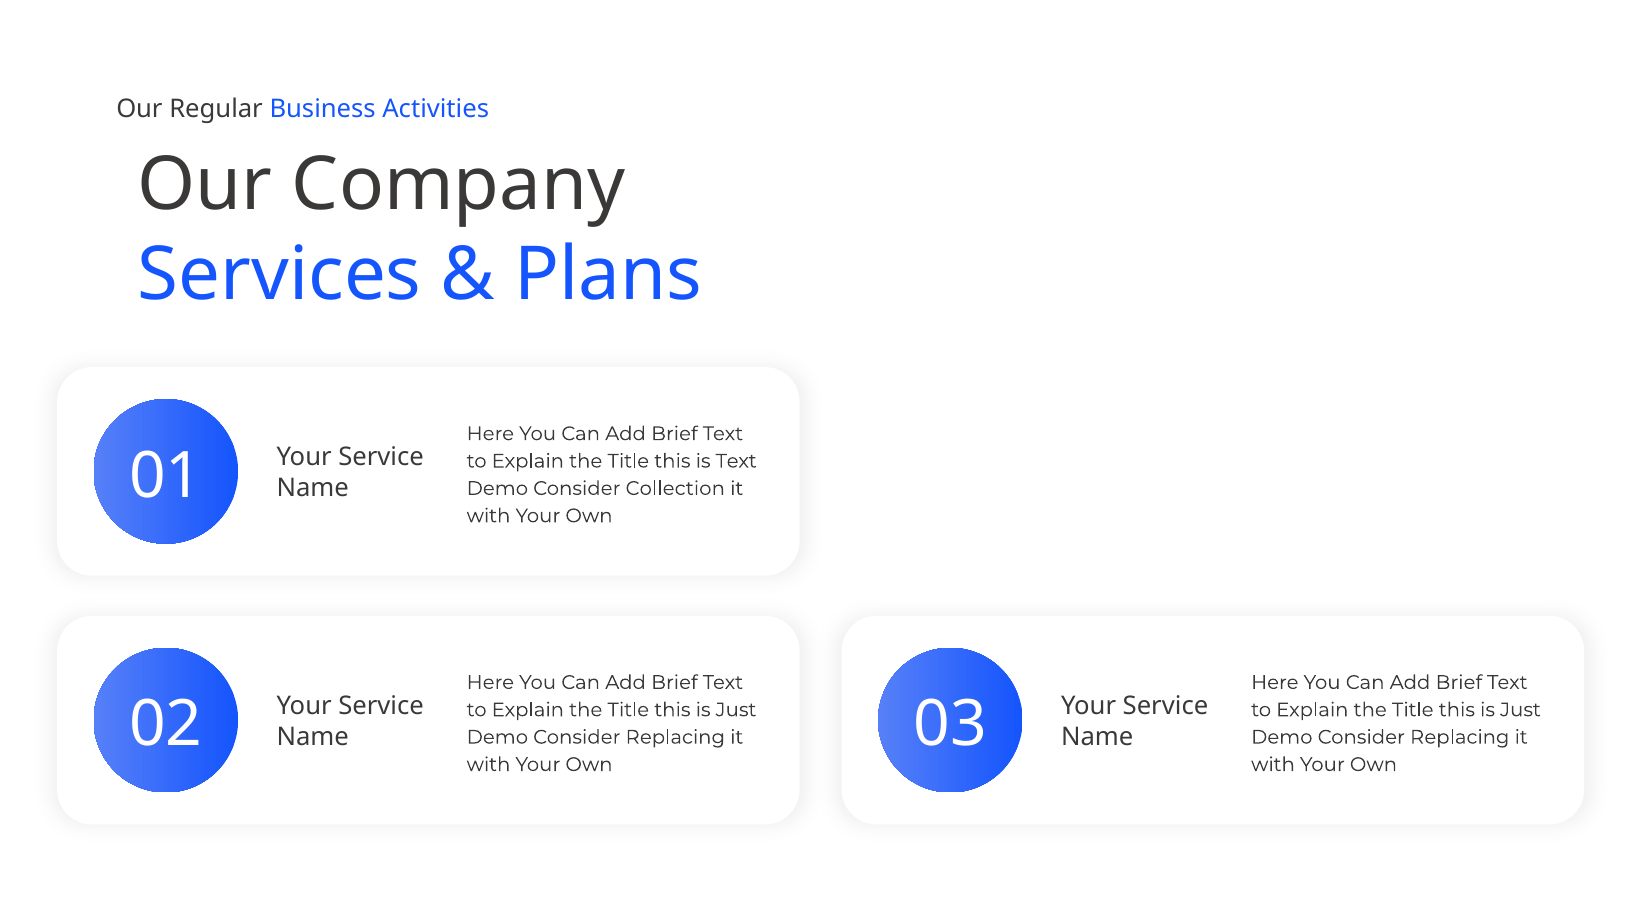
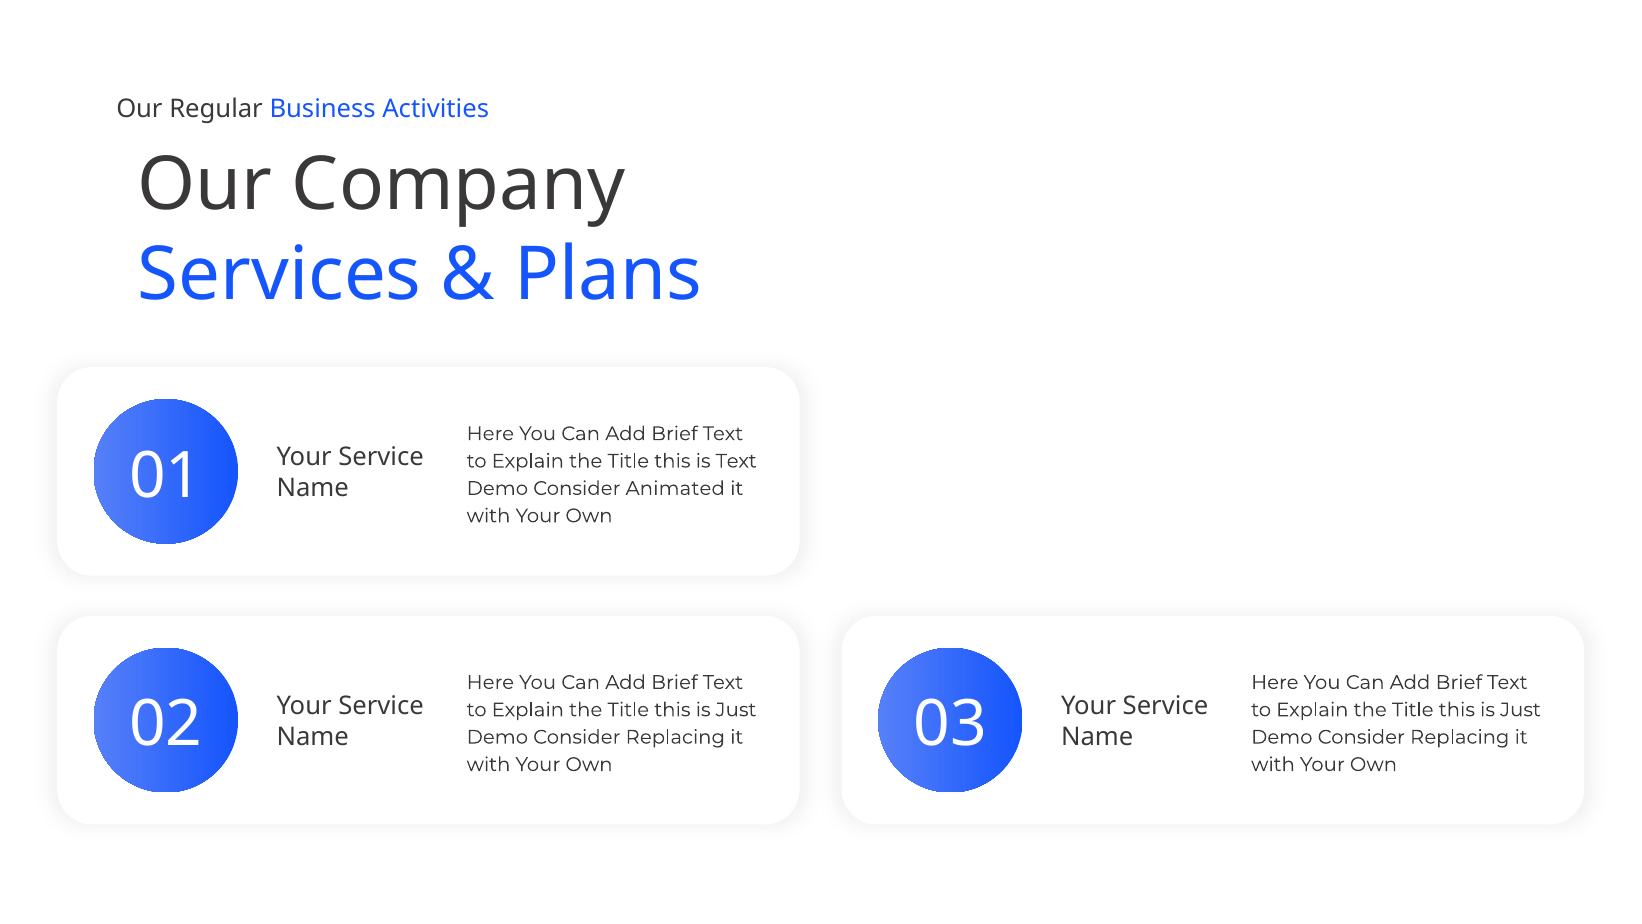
Collection: Collection -> Animated
